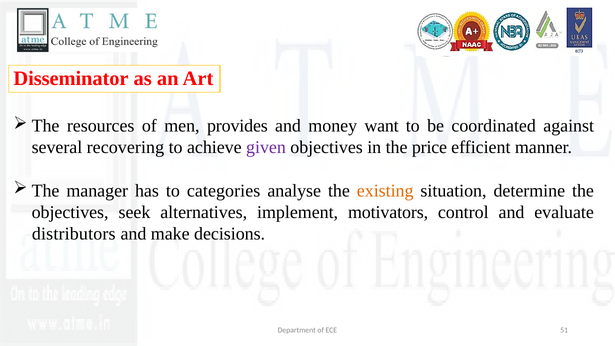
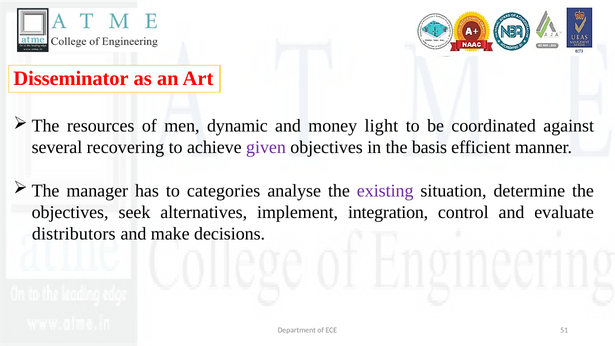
provides: provides -> dynamic
want: want -> light
price: price -> basis
existing colour: orange -> purple
motivators: motivators -> integration
